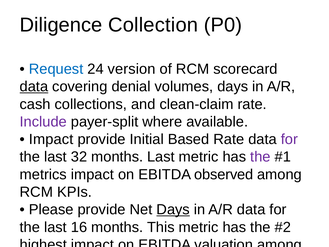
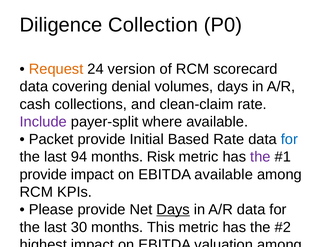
Request colour: blue -> orange
data at (34, 87) underline: present -> none
Impact at (51, 139): Impact -> Packet
for at (289, 139) colour: purple -> blue
32: 32 -> 94
months Last: Last -> Risk
metrics at (43, 174): metrics -> provide
EBITDA observed: observed -> available
16: 16 -> 30
